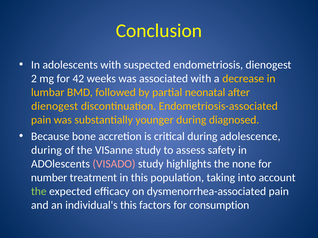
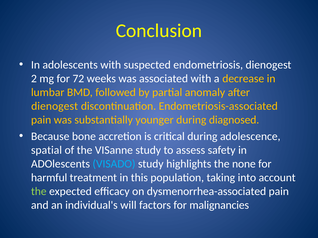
42: 42 -> 72
neonatal: neonatal -> anomaly
during at (46, 150): during -> spatial
VISADO colour: pink -> light blue
number: number -> harmful
individual's this: this -> will
consumption: consumption -> malignancies
